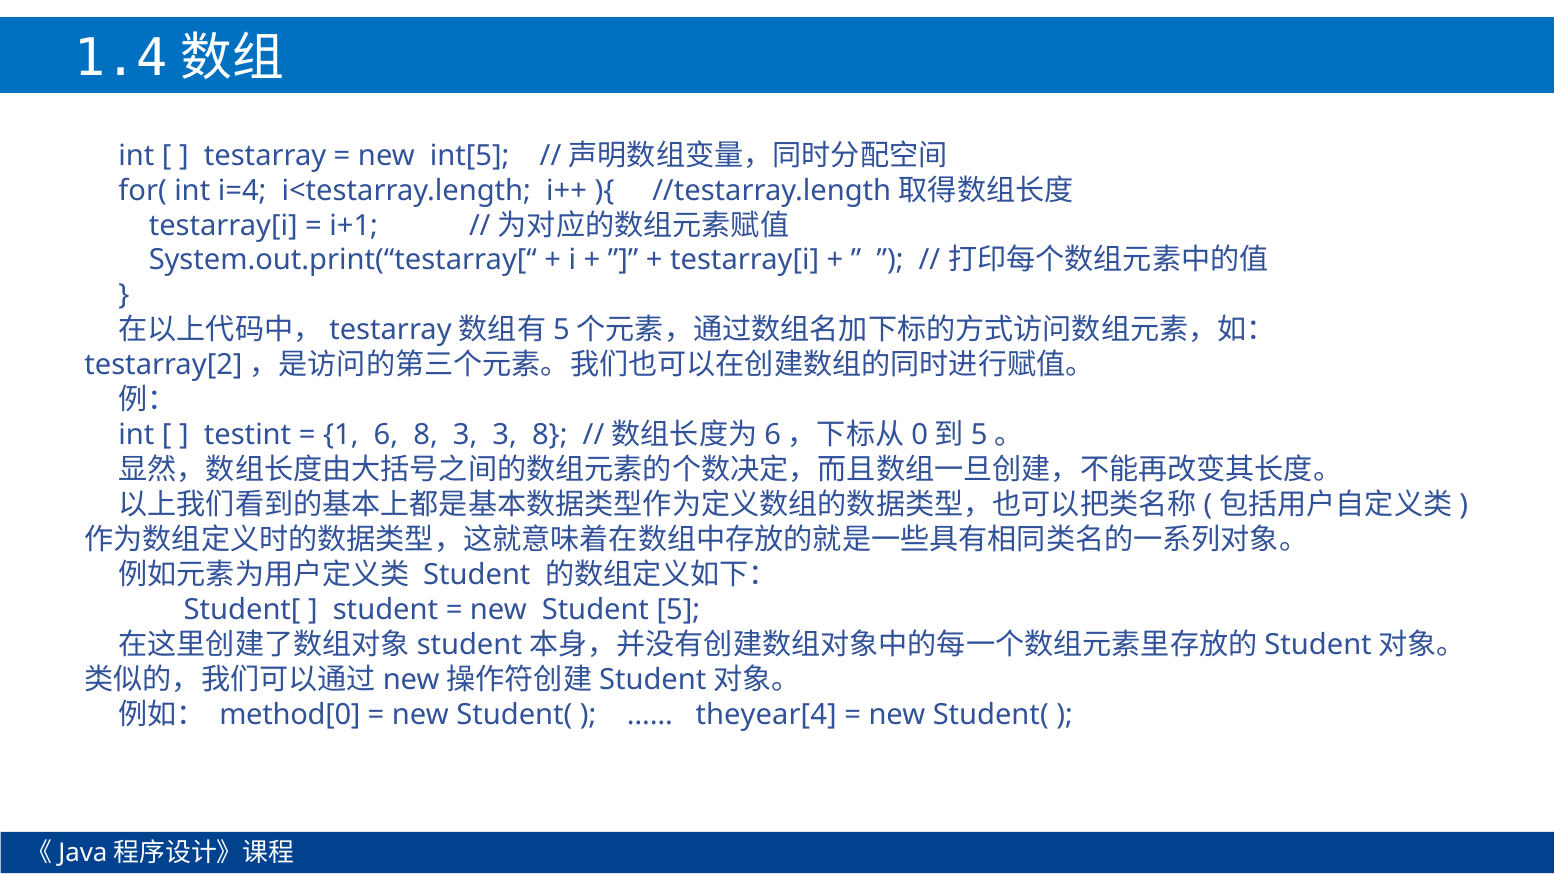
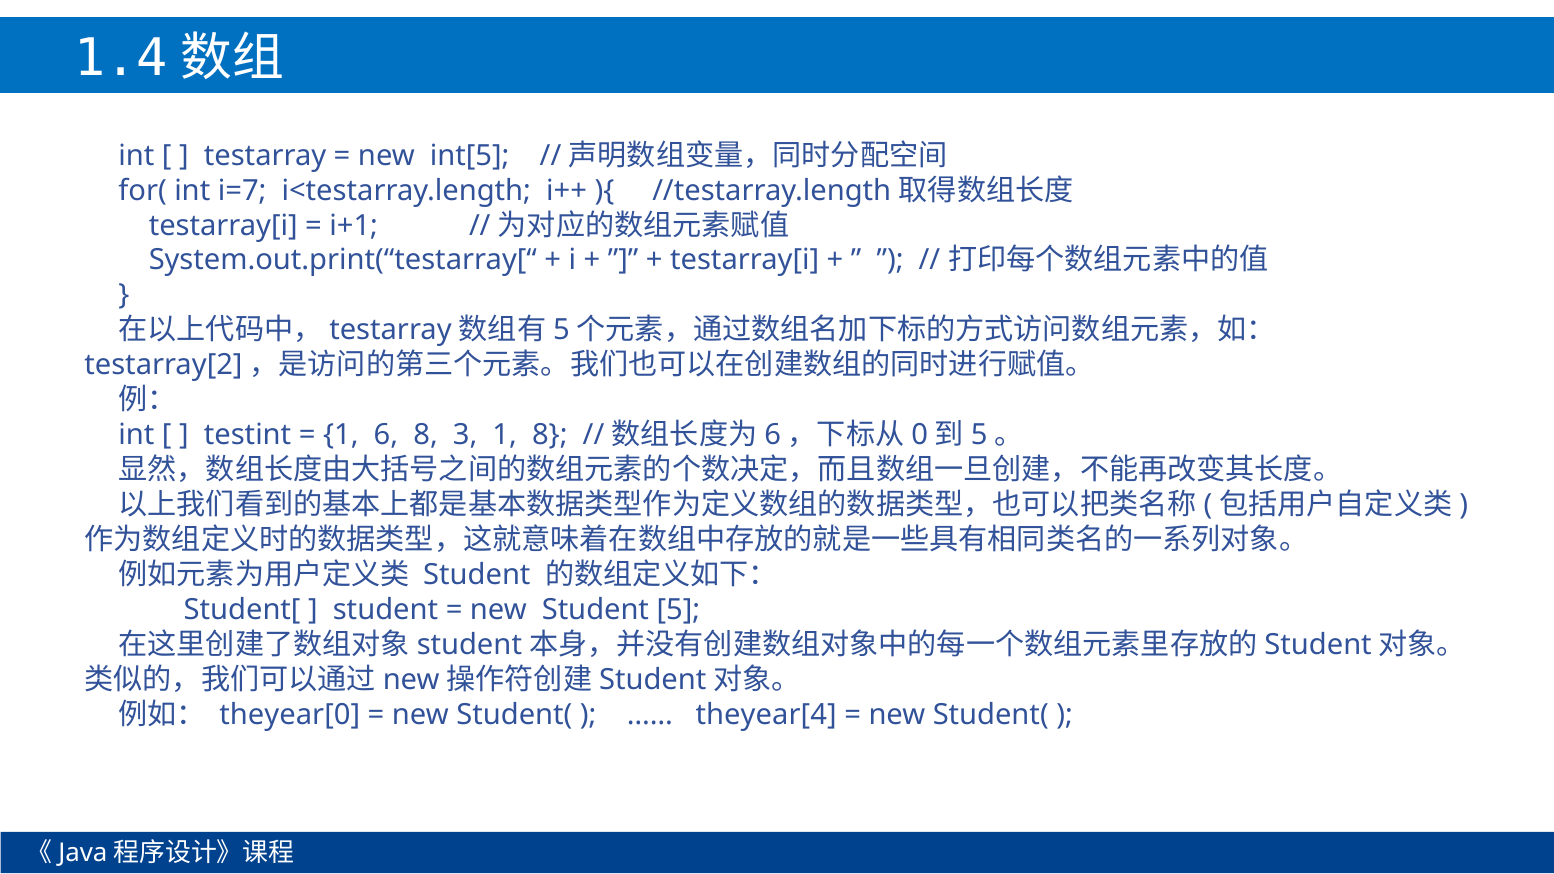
i=4: i=4 -> i=7
3 3: 3 -> 1
method[0: method[0 -> theyear[0
